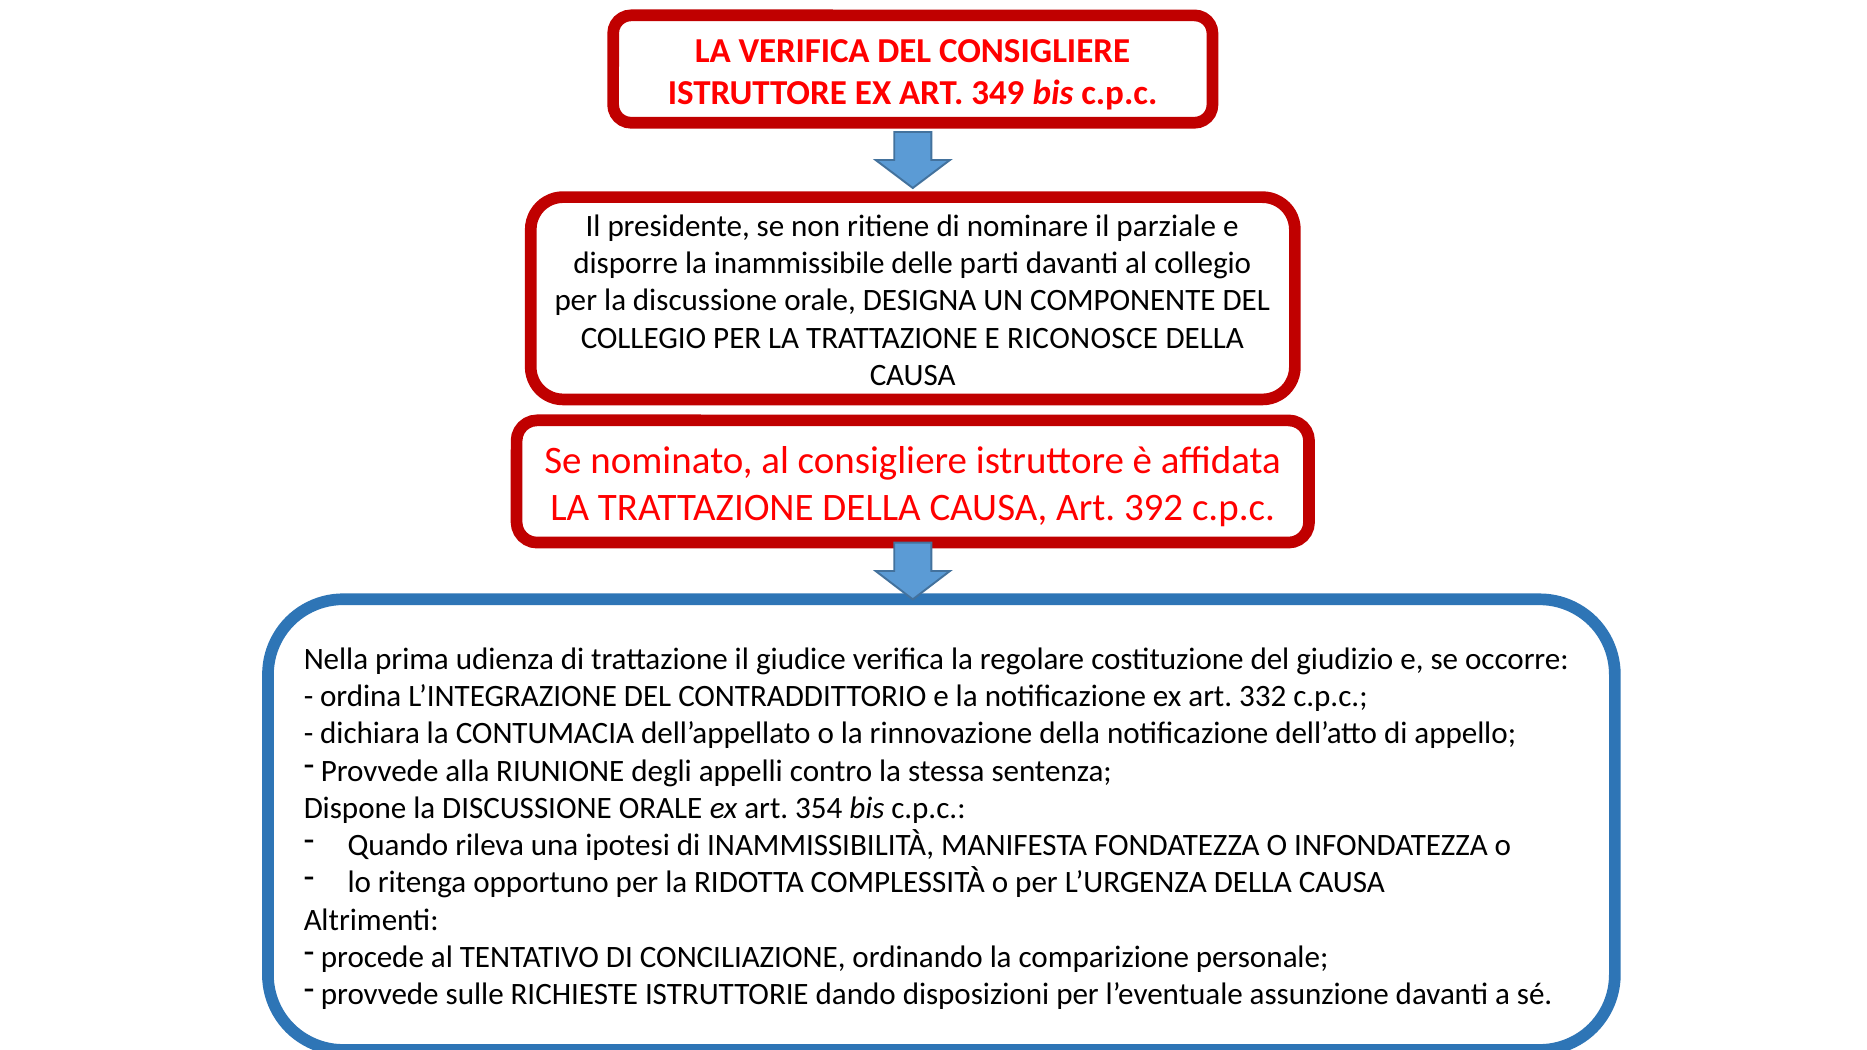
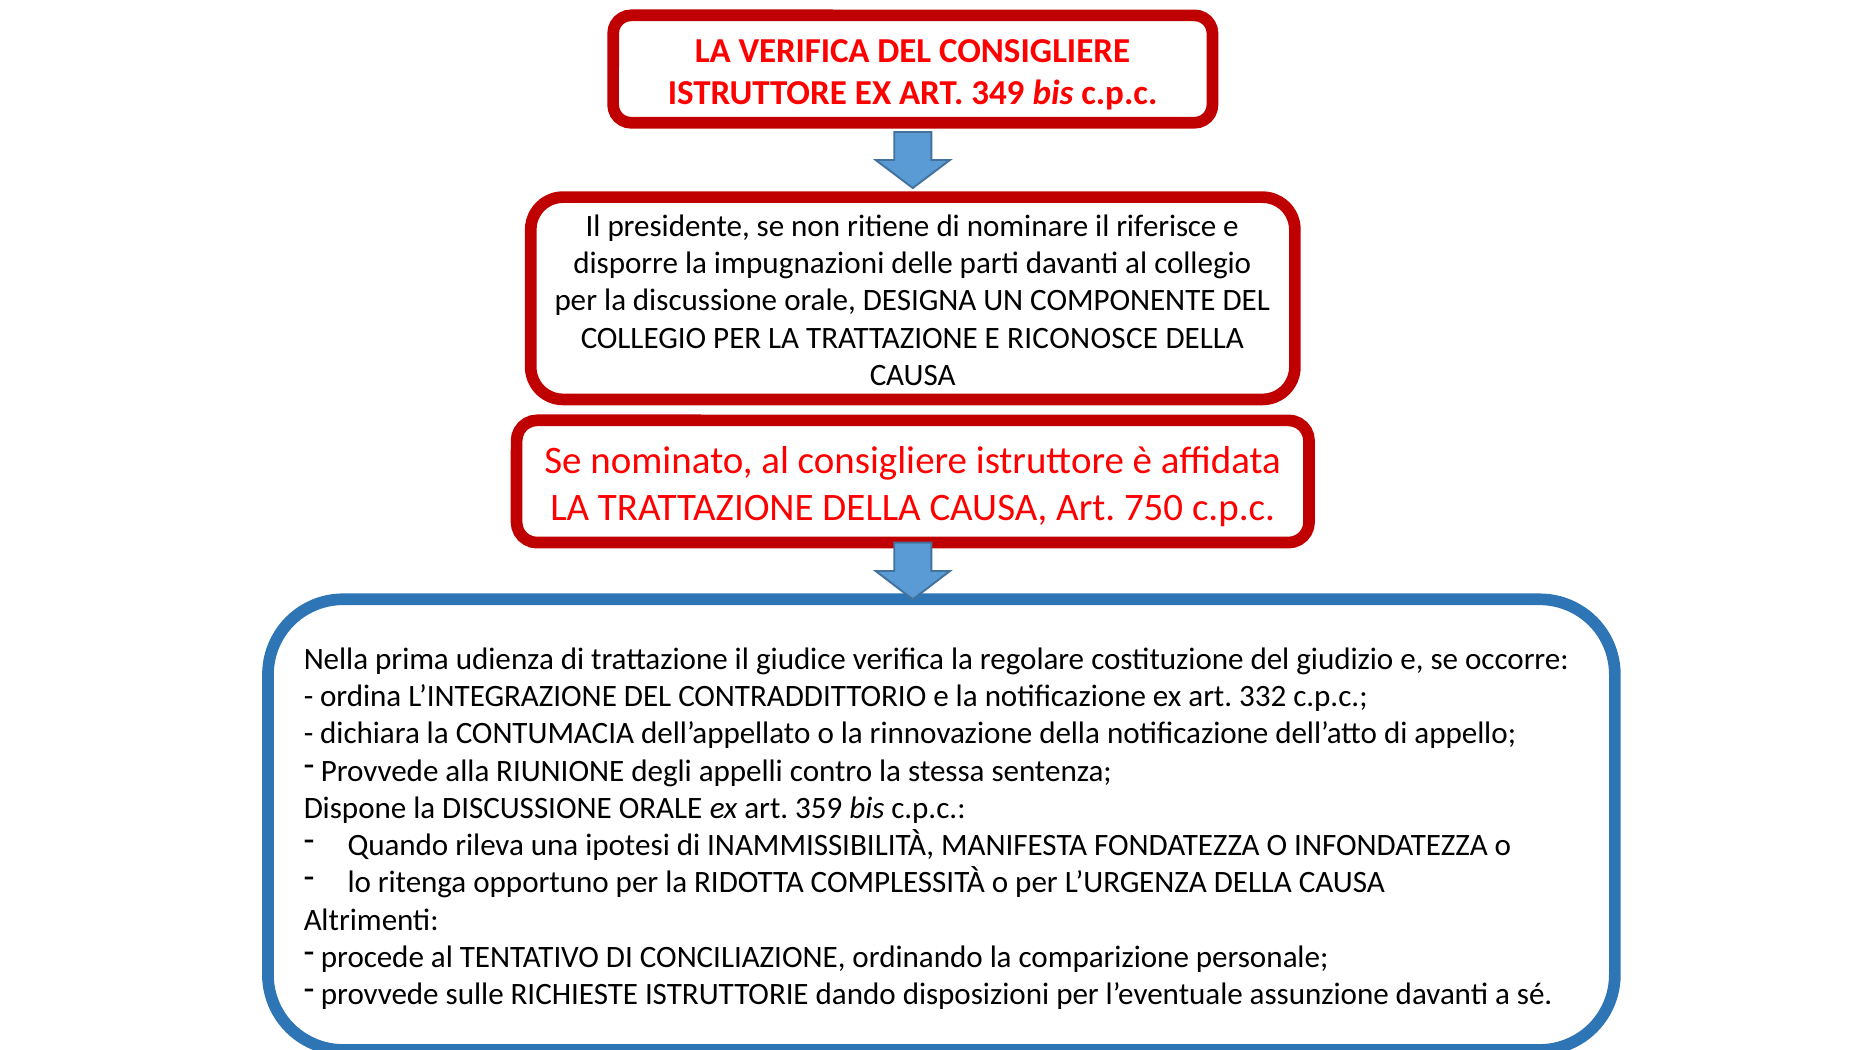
parziale: parziale -> riferisce
inammissibile: inammissibile -> impugnazioni
392: 392 -> 750
354: 354 -> 359
